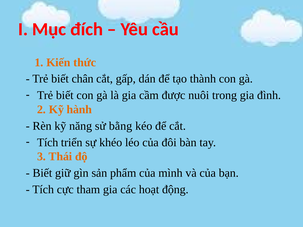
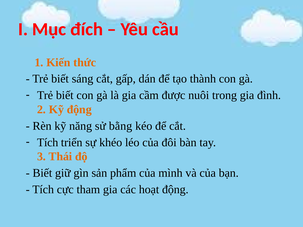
chân: chân -> sáng
Kỹ hành: hành -> động
